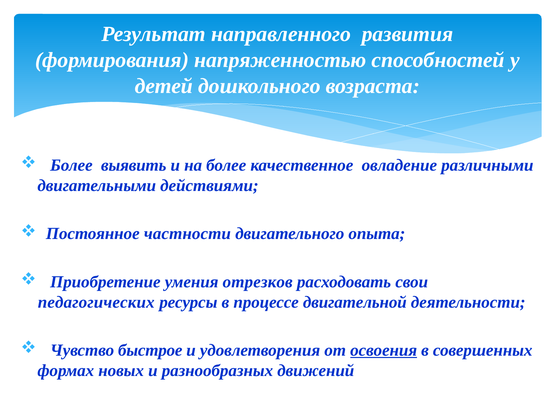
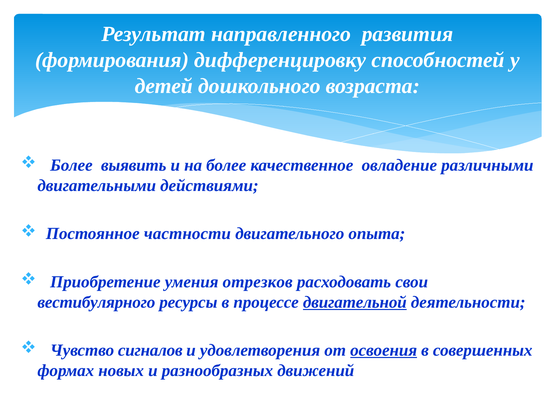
напряженностью: напряженностью -> дифференцировку
педагогических: педагогических -> вестибулярного
двигательной underline: none -> present
быстрое: быстрое -> сигналов
